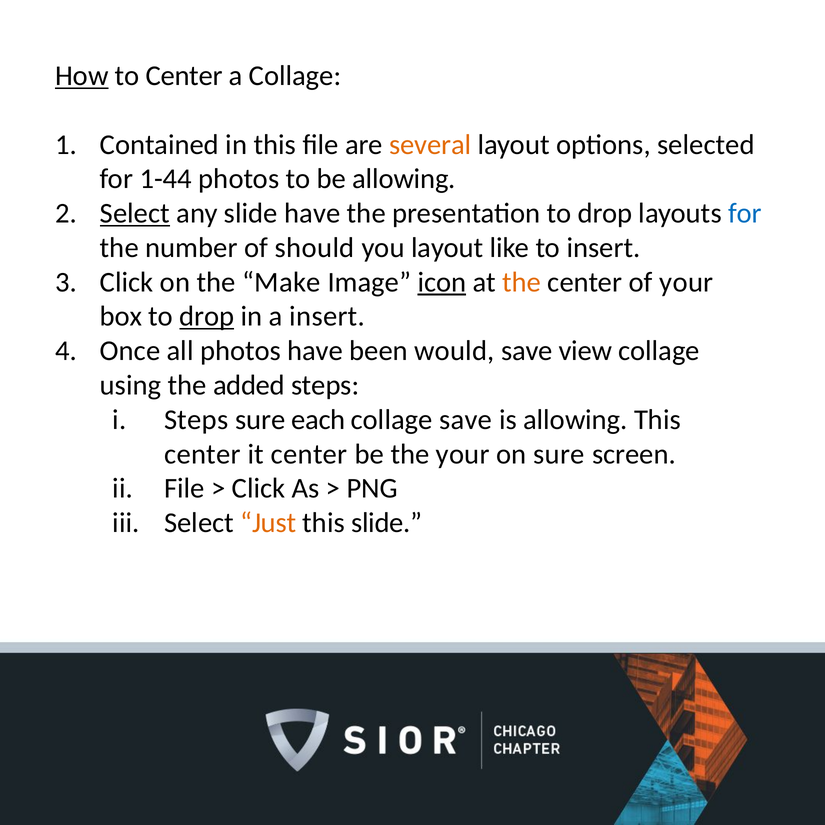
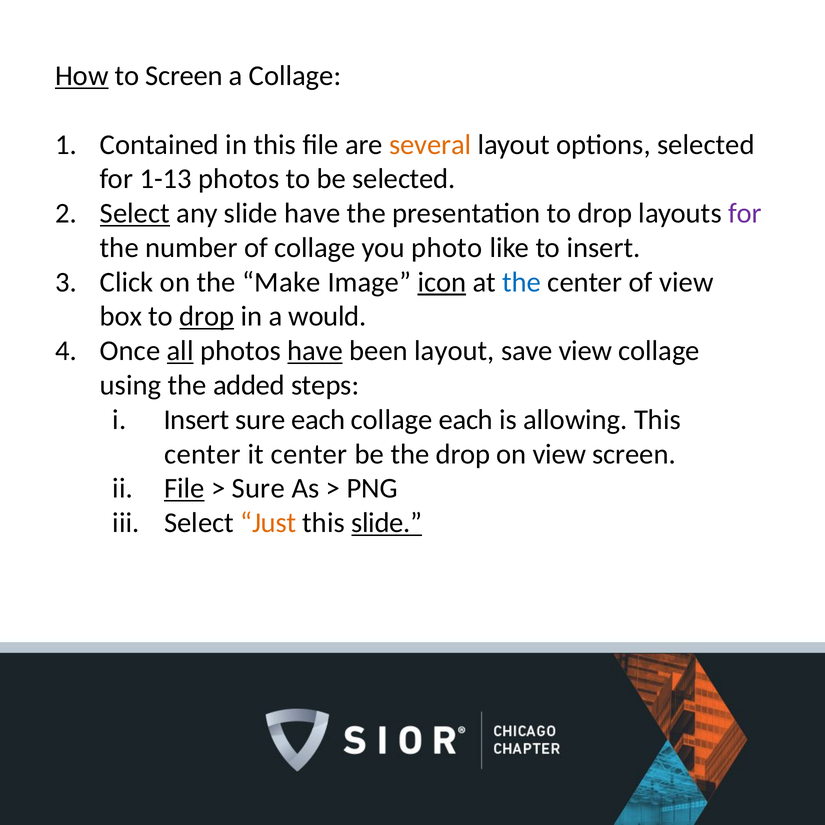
to Center: Center -> Screen
1-44: 1-44 -> 1-13
be allowing: allowing -> selected
for at (745, 213) colour: blue -> purple
of should: should -> collage
you layout: layout -> photo
the at (522, 282) colour: orange -> blue
of your: your -> view
a insert: insert -> would
all underline: none -> present
have at (315, 351) underline: none -> present
been would: would -> layout
Steps at (196, 420): Steps -> Insert
collage save: save -> each
the your: your -> drop
on sure: sure -> view
File at (184, 488) underline: none -> present
Click at (258, 488): Click -> Sure
slide at (387, 523) underline: none -> present
